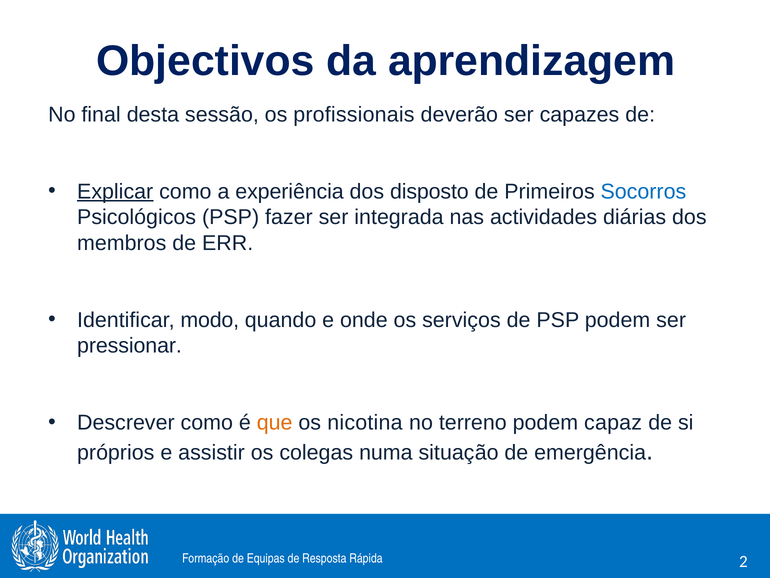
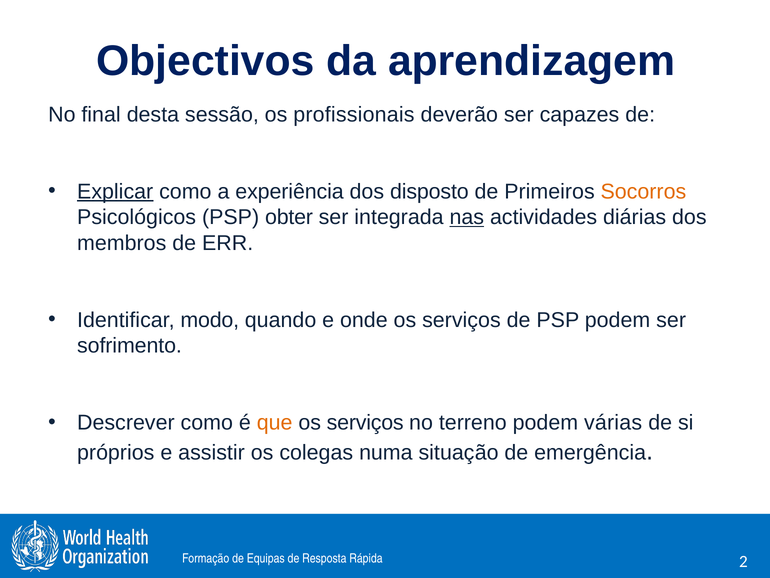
Socorros colour: blue -> orange
fazer: fazer -> obter
nas underline: none -> present
pressionar: pressionar -> sofrimento
nicotina at (365, 422): nicotina -> serviços
capaz: capaz -> várias
